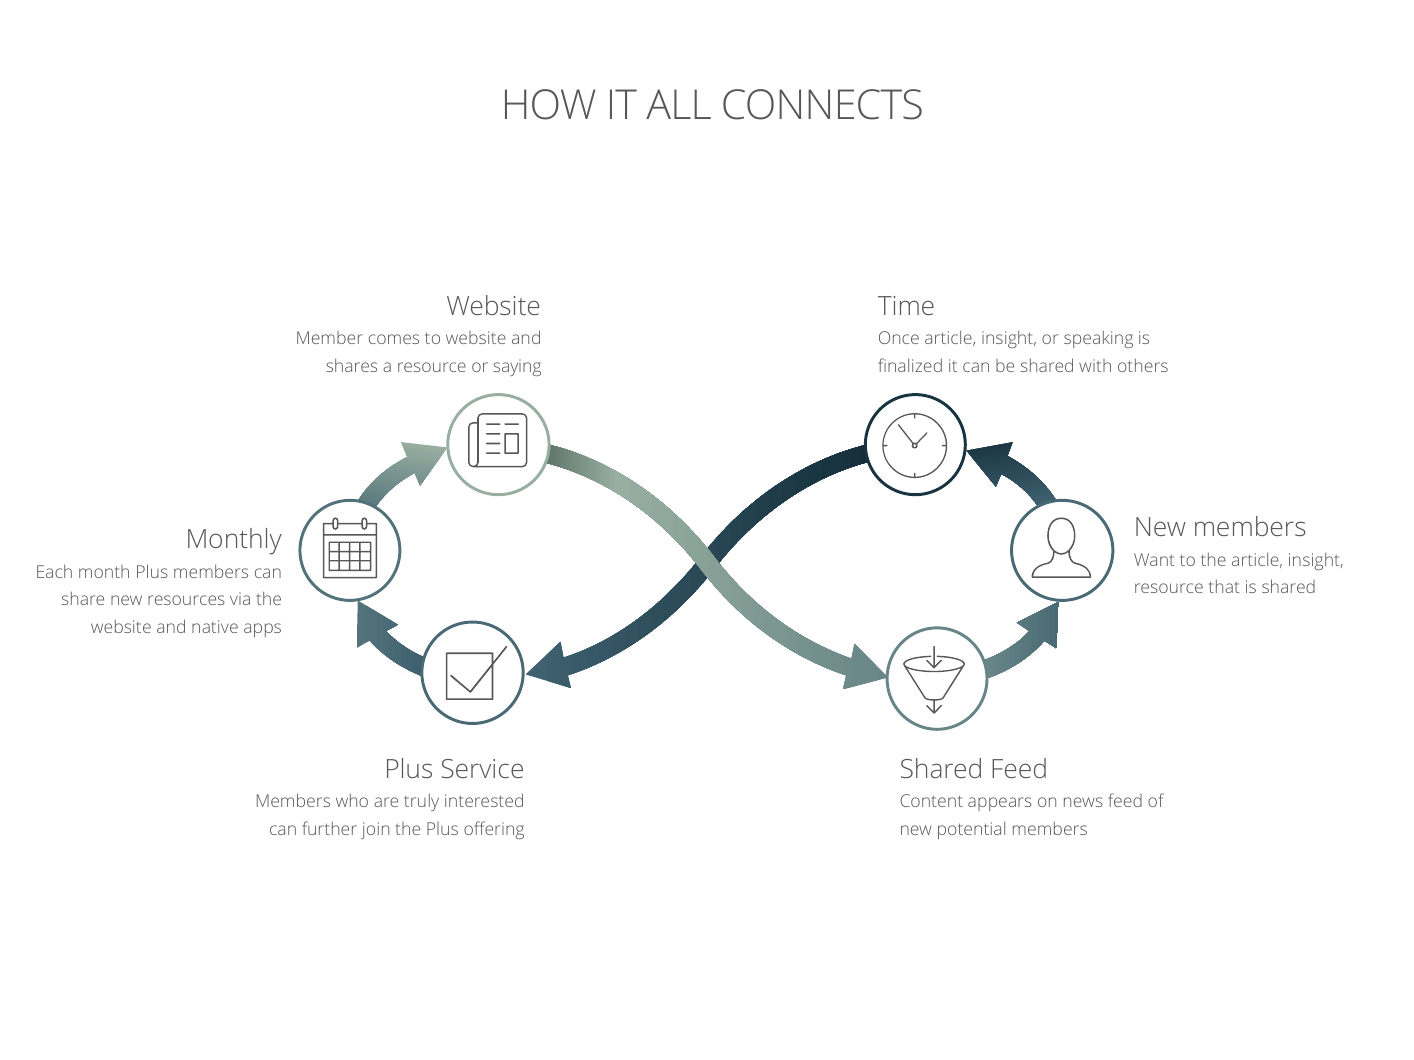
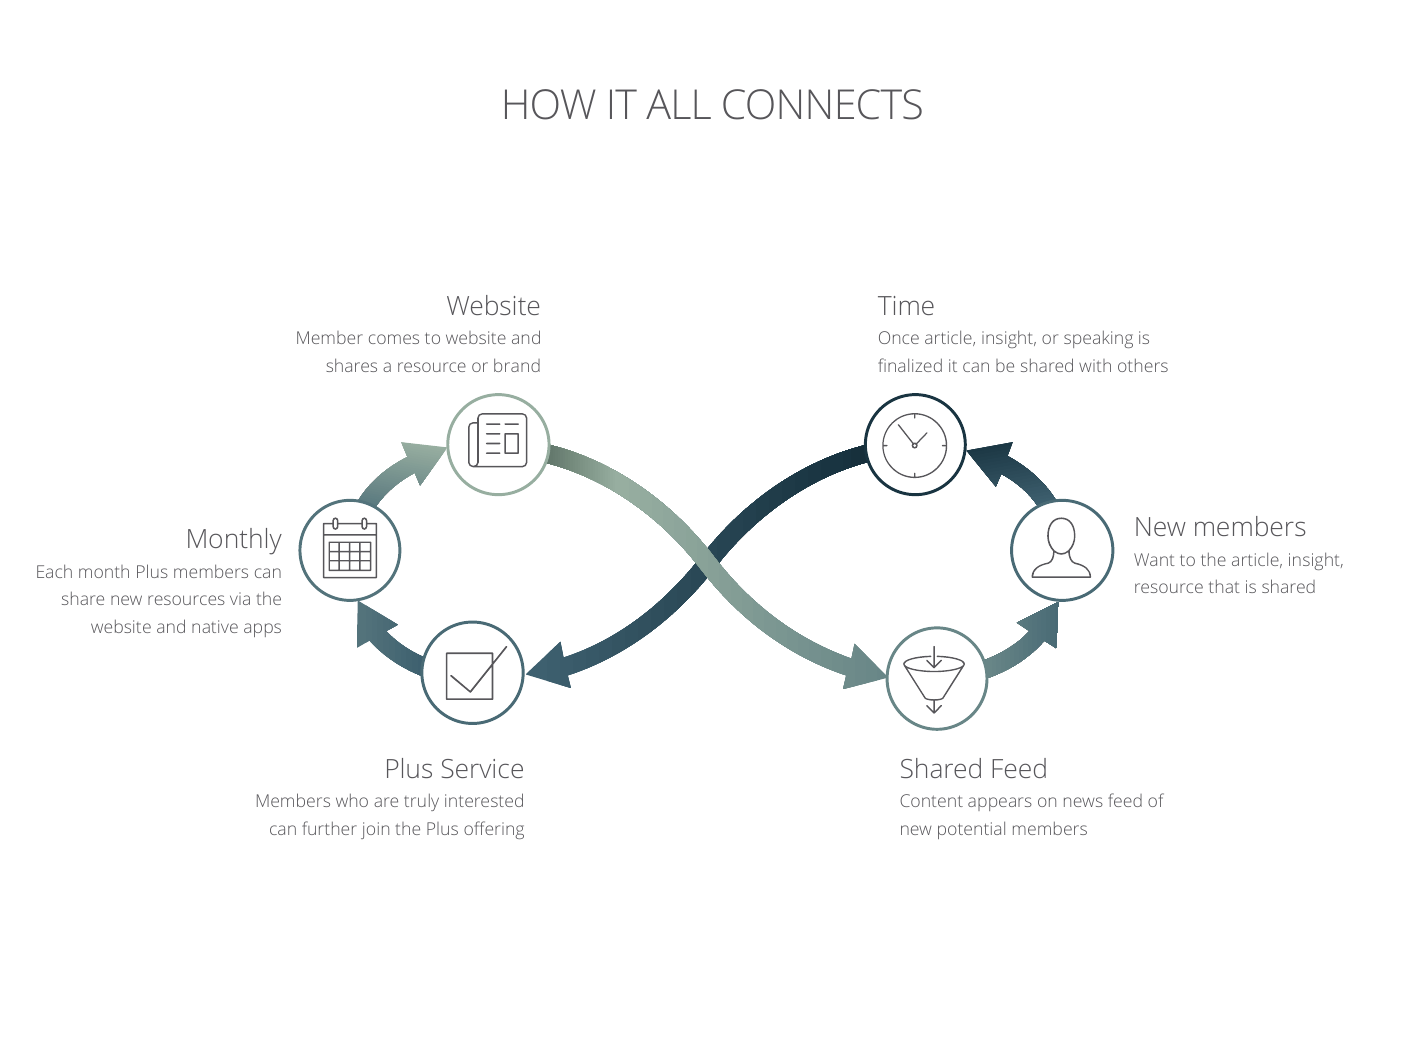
saying: saying -> brand
